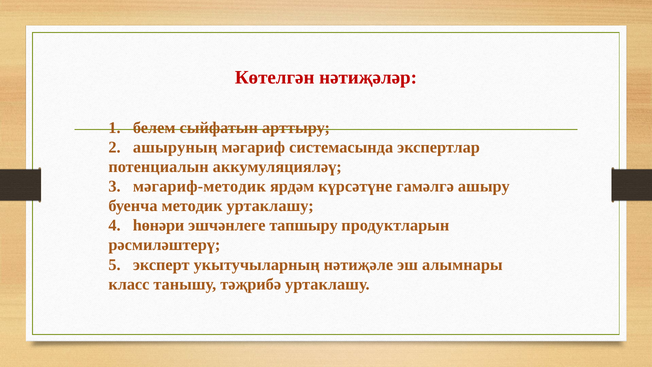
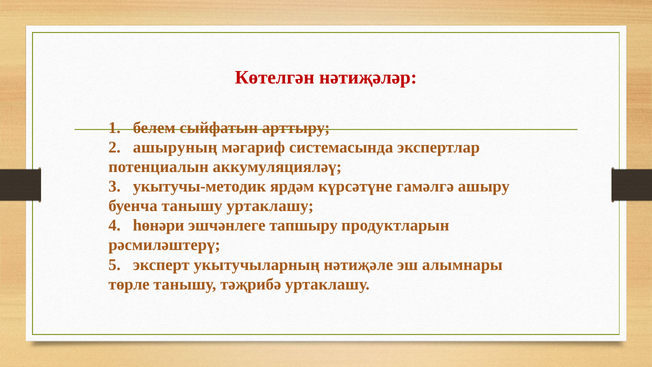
мәгариф-методик: мәгариф-методик -> укытучы-методик
буенча методик: методик -> танышу
класс: класс -> төрле
